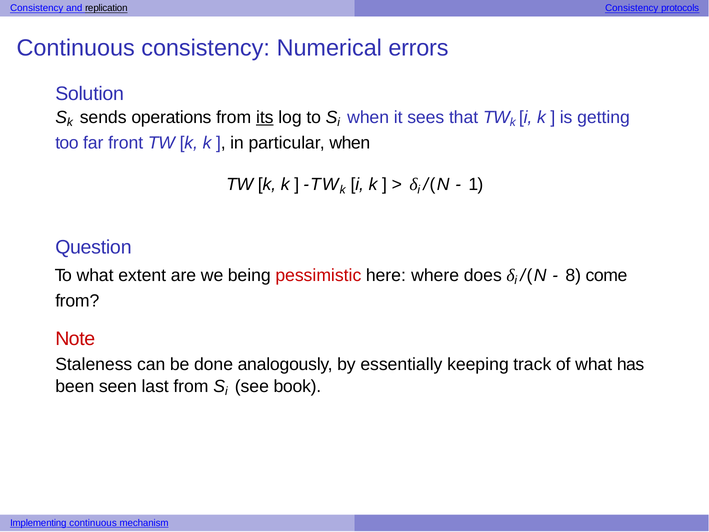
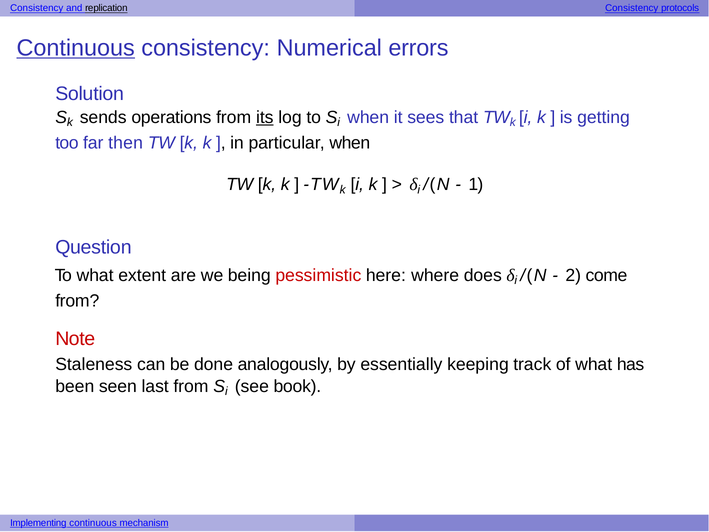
Continuous at (76, 48) underline: none -> present
front: front -> then
8: 8 -> 2
